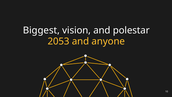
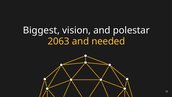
2053: 2053 -> 2063
anyone: anyone -> needed
